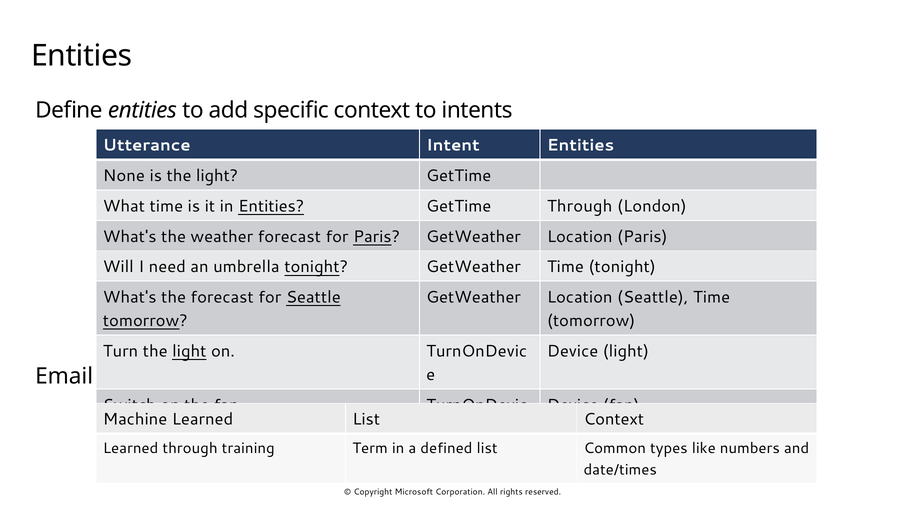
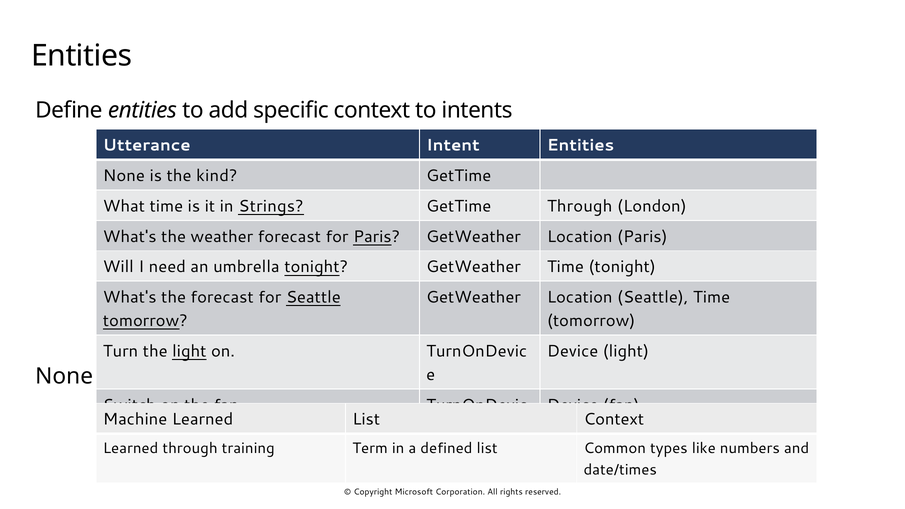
is the light: light -> kind
in Entities: Entities -> Strings
Email at (64, 376): Email -> None
